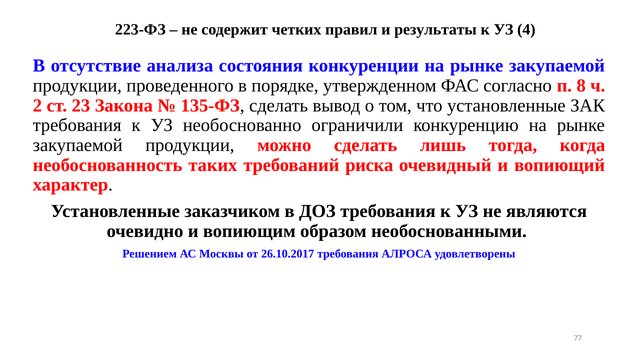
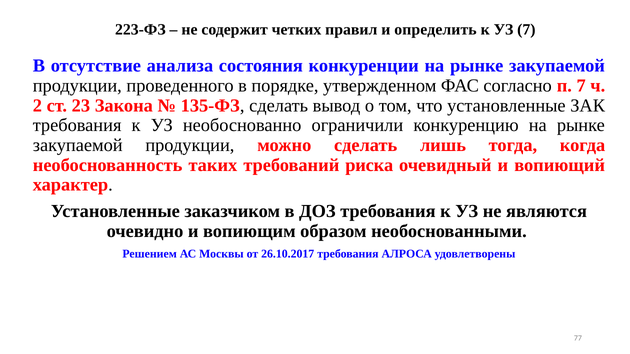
результаты: результаты -> определить
УЗ 4: 4 -> 7
п 8: 8 -> 7
